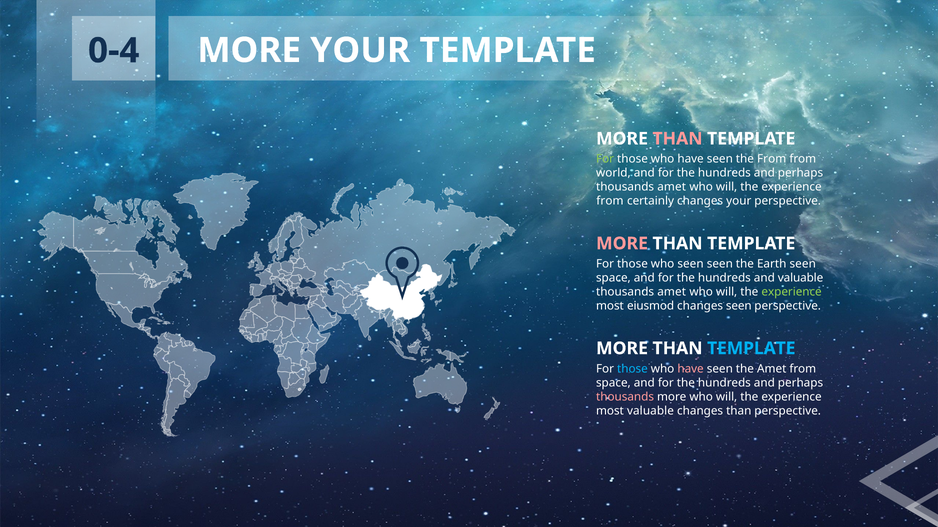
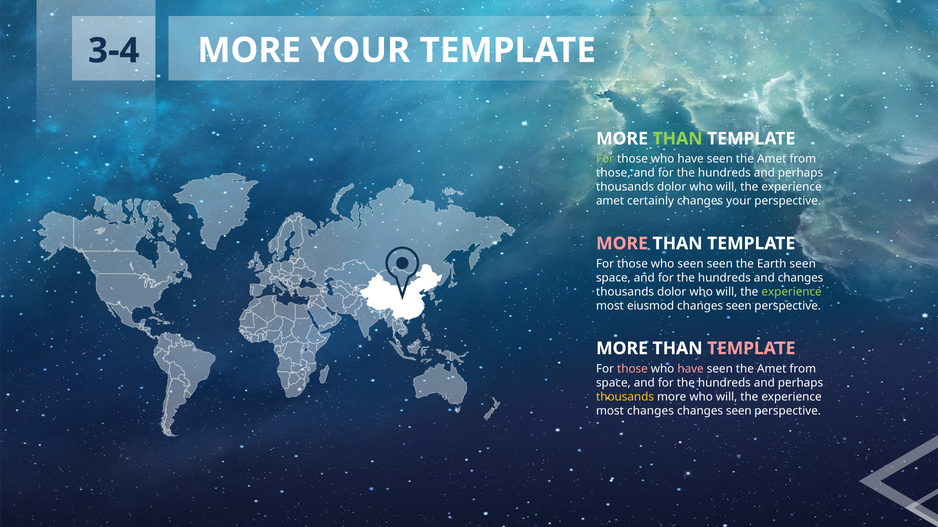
0-4: 0-4 -> 3-4
THAN at (677, 139) colour: pink -> light green
From at (772, 159): From -> Amet
world at (613, 173): world -> those
amet at (672, 187): amet -> dolor
from at (610, 201): from -> amet
and valuable: valuable -> changes
amet at (672, 292): amet -> dolor
TEMPLATE at (751, 349) colour: light blue -> pink
those at (632, 369) colour: light blue -> pink
thousands at (625, 397) colour: pink -> yellow
most valuable: valuable -> changes
than at (739, 411): than -> seen
